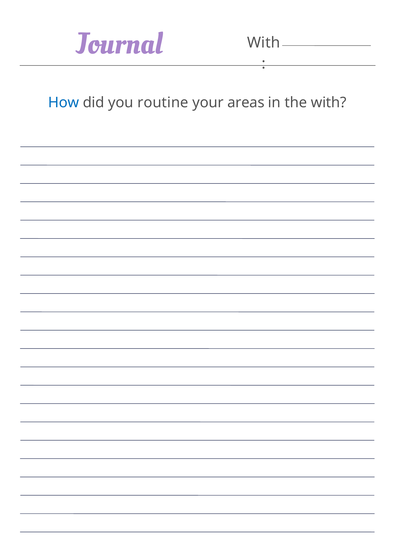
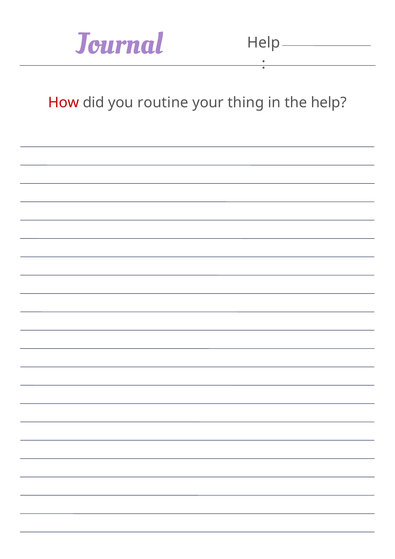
With at (264, 43): With -> Help
How colour: blue -> red
areas: areas -> thing
the with: with -> help
